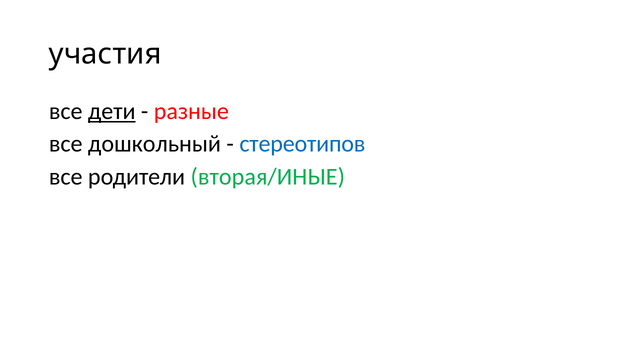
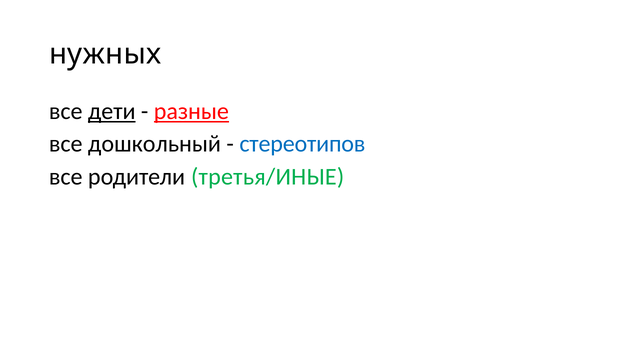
участия: участия -> нужных
разные underline: none -> present
вторая/ИНЫЕ: вторая/ИНЫЕ -> третья/ИНЫЕ
